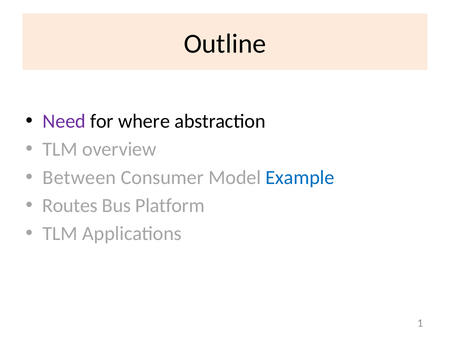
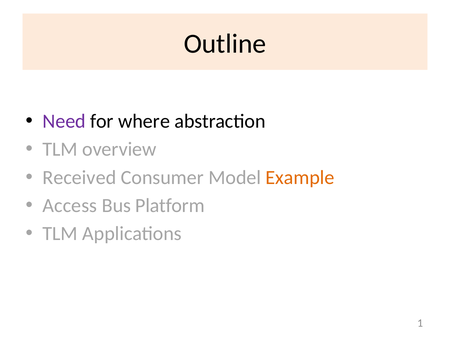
Between: Between -> Received
Example colour: blue -> orange
Routes: Routes -> Access
